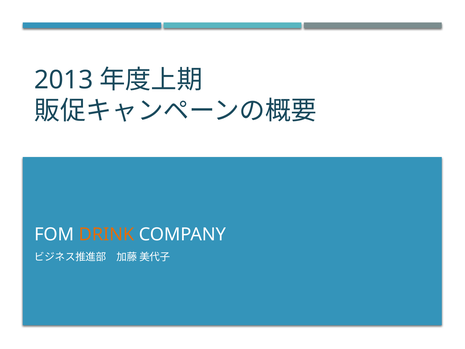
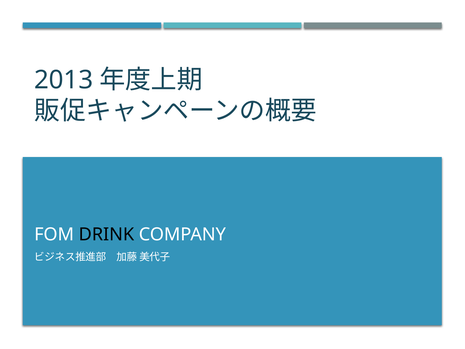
DRINK colour: orange -> black
